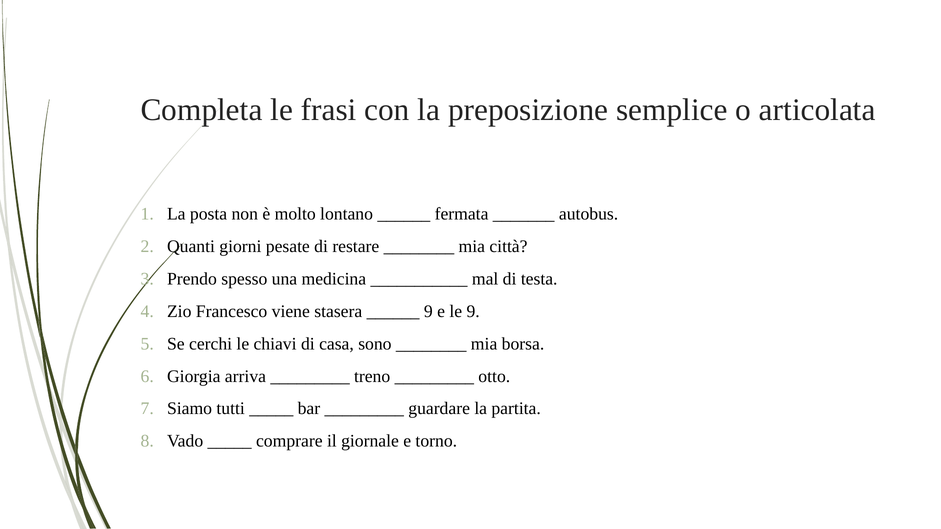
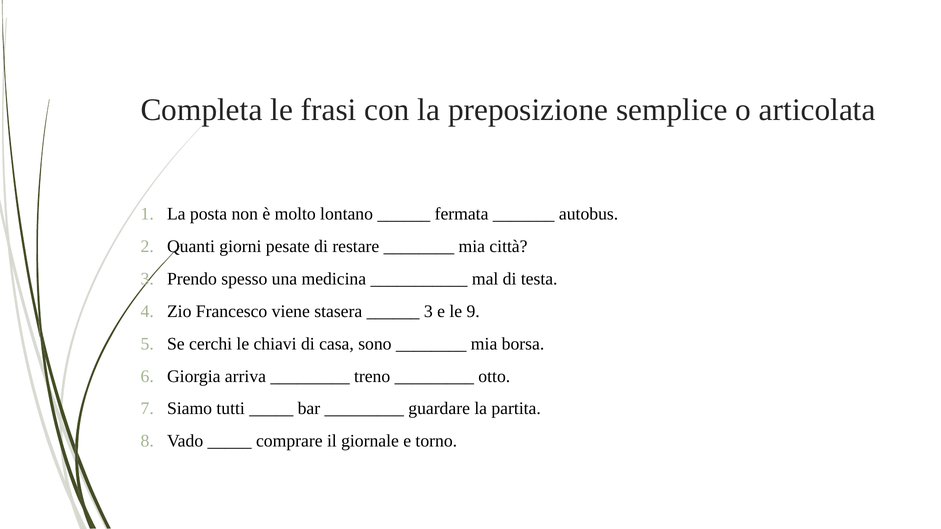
9 at (428, 312): 9 -> 3
